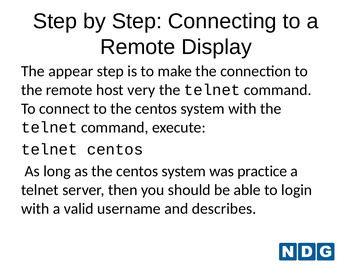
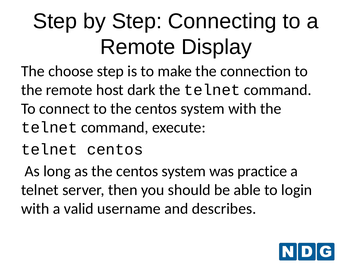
appear: appear -> choose
very: very -> dark
